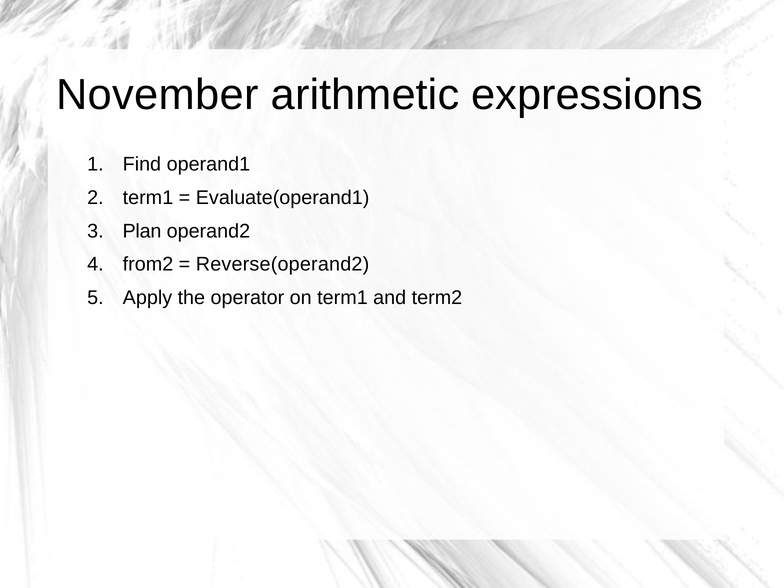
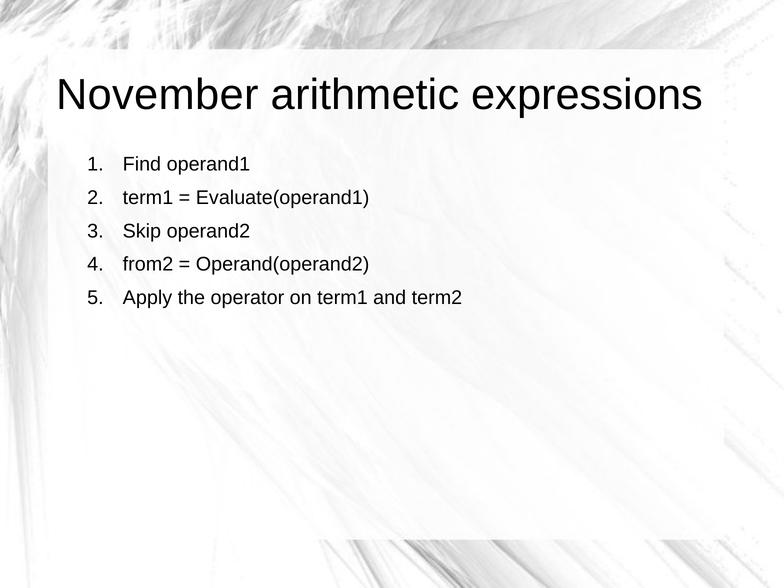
Plan: Plan -> Skip
Reverse(operand2: Reverse(operand2 -> Operand(operand2
